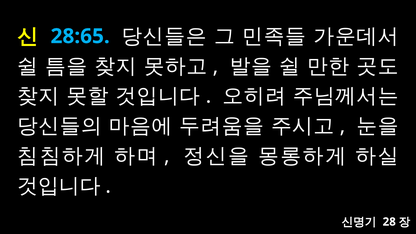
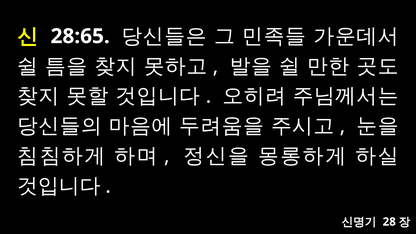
28:65 colour: light blue -> white
